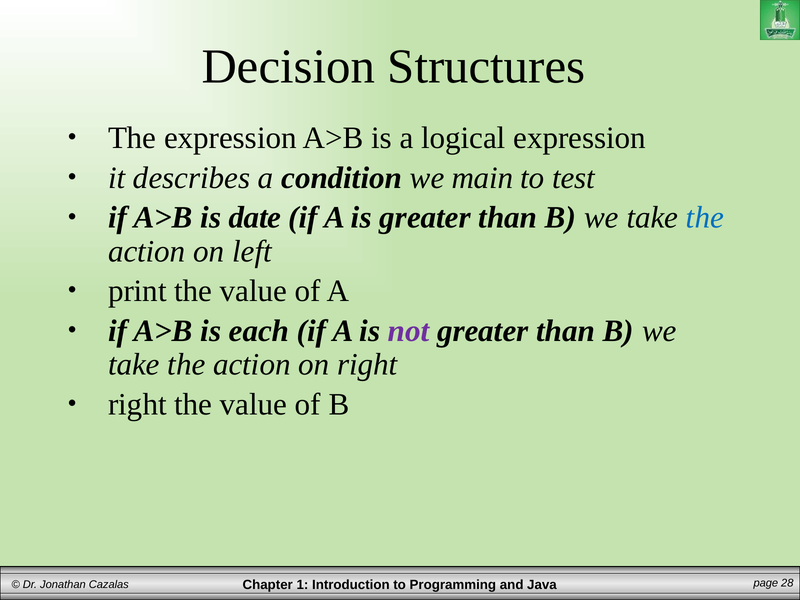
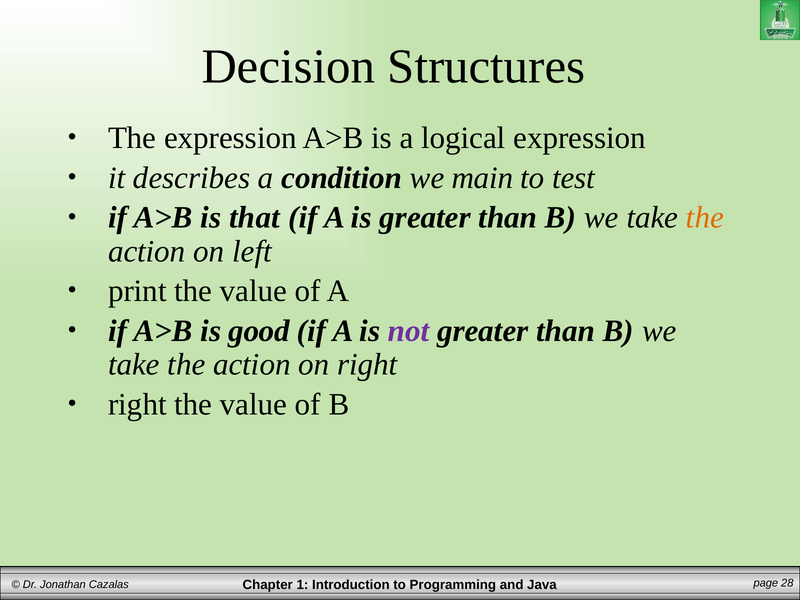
date: date -> that
the at (705, 218) colour: blue -> orange
each: each -> good
